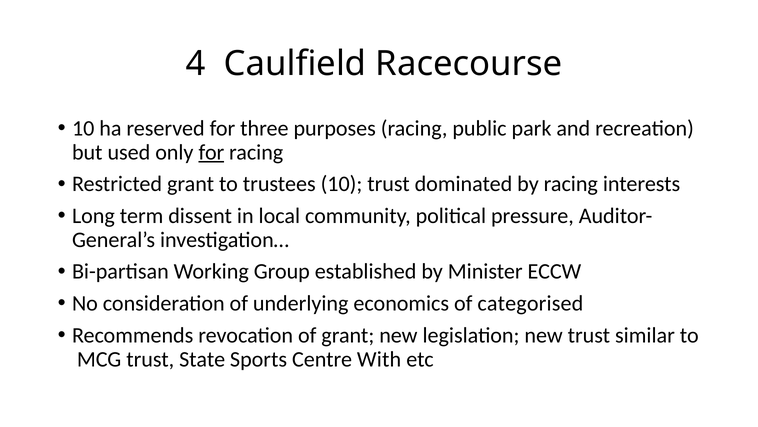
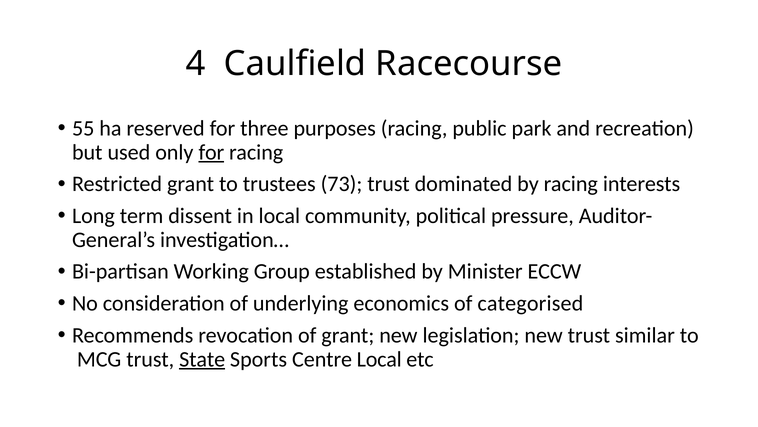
10 at (83, 128): 10 -> 55
trustees 10: 10 -> 73
State underline: none -> present
Centre With: With -> Local
